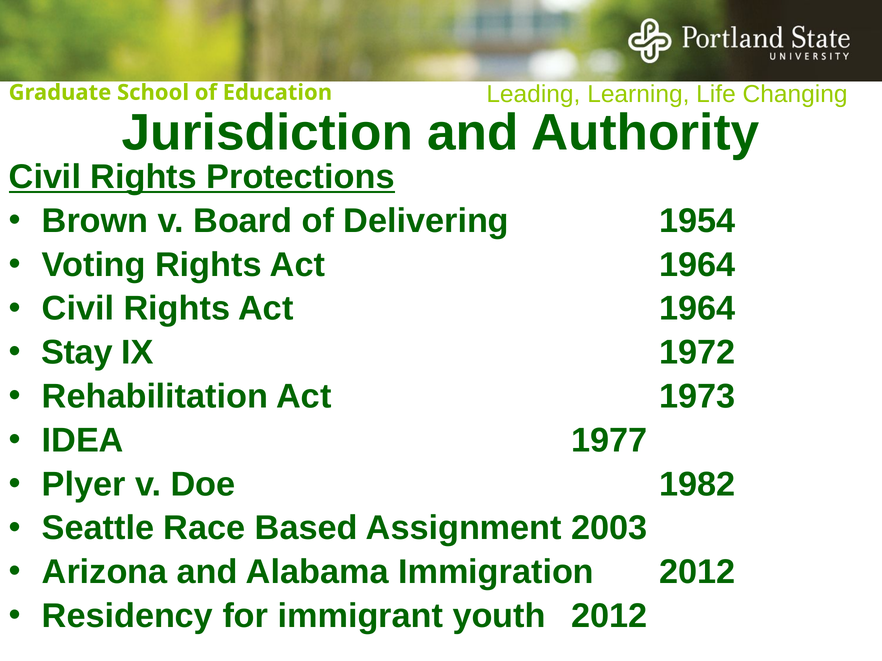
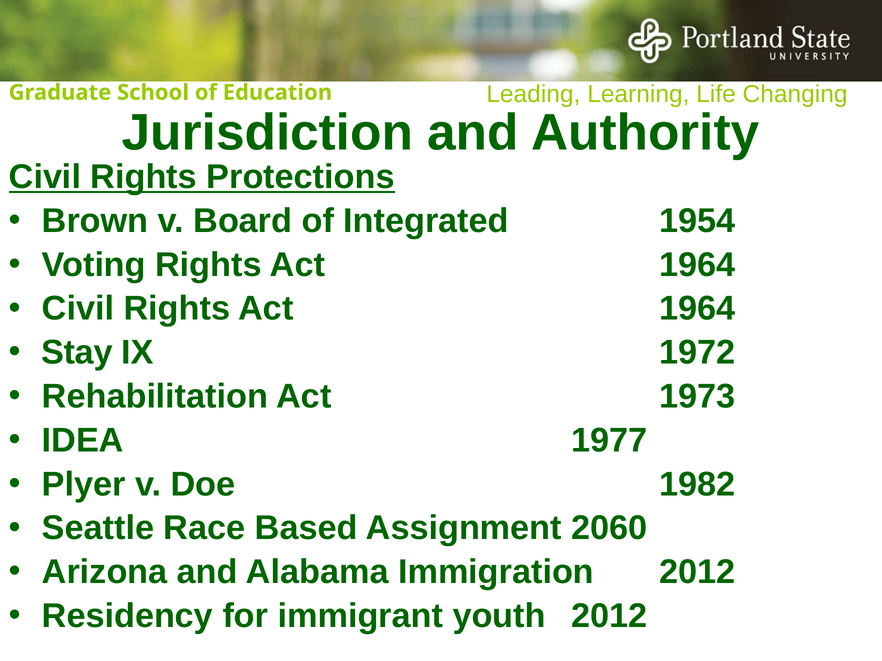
Delivering: Delivering -> Integrated
2003: 2003 -> 2060
